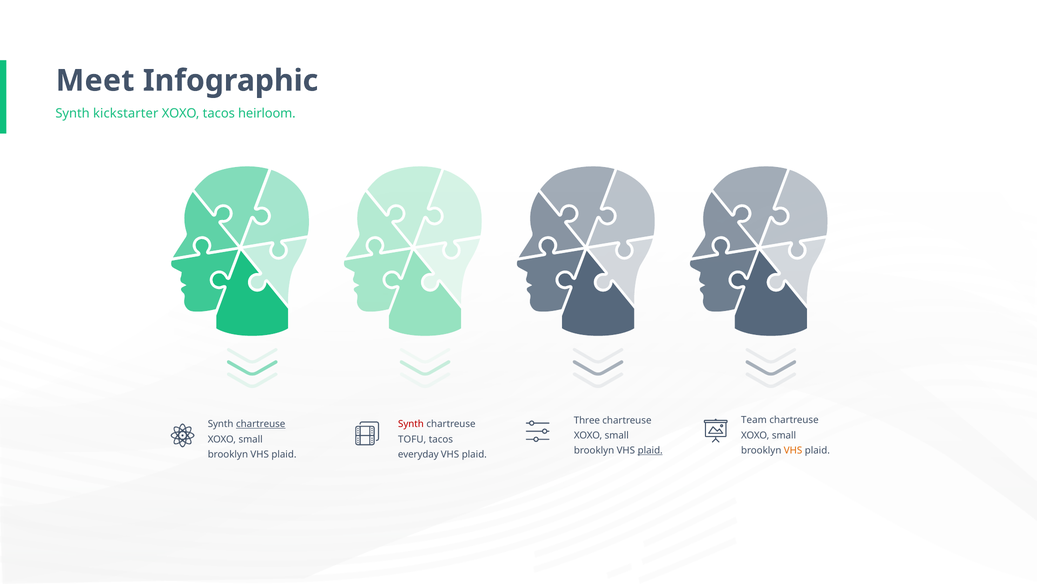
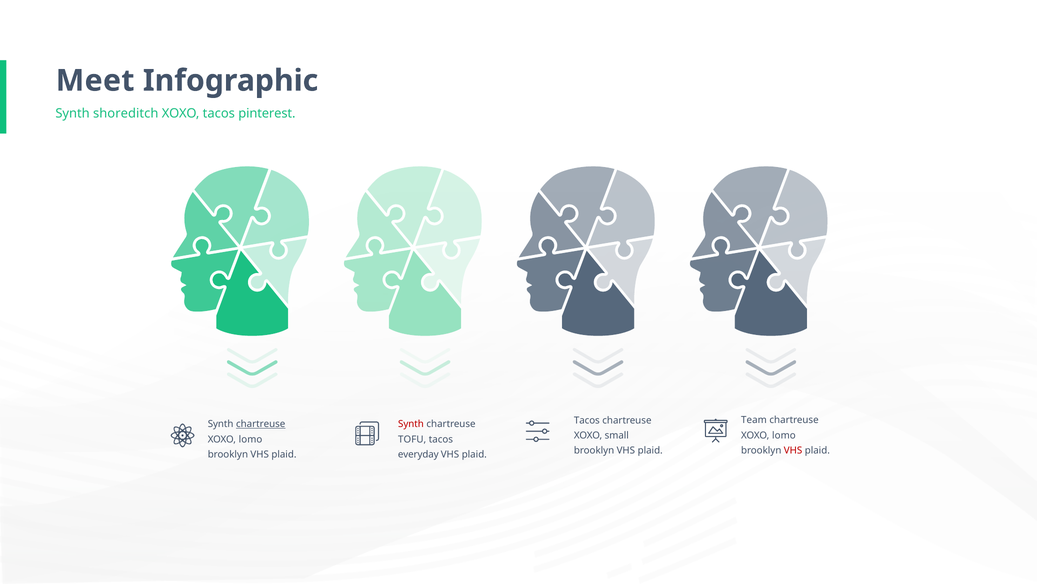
kickstarter: kickstarter -> shoreditch
heirloom: heirloom -> pinterest
Three at (587, 420): Three -> Tacos
small at (784, 435): small -> lomo
small at (251, 439): small -> lomo
VHS at (793, 450) colour: orange -> red
plaid at (650, 450) underline: present -> none
